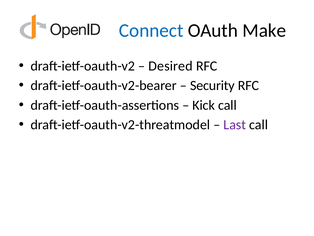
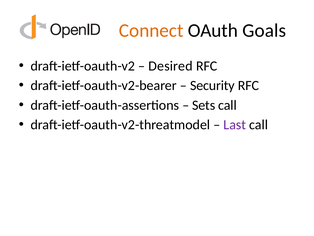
Connect colour: blue -> orange
Make: Make -> Goals
Kick: Kick -> Sets
